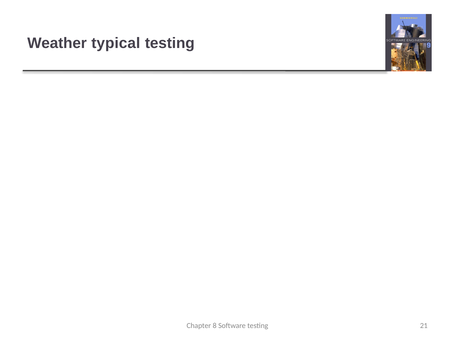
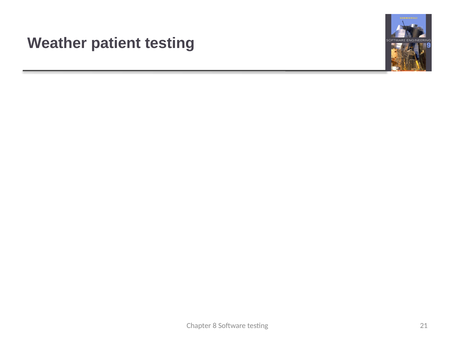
typical: typical -> patient
